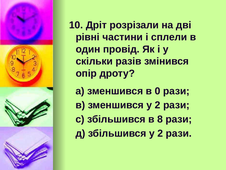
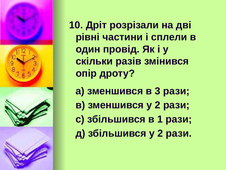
0: 0 -> 3
8: 8 -> 1
